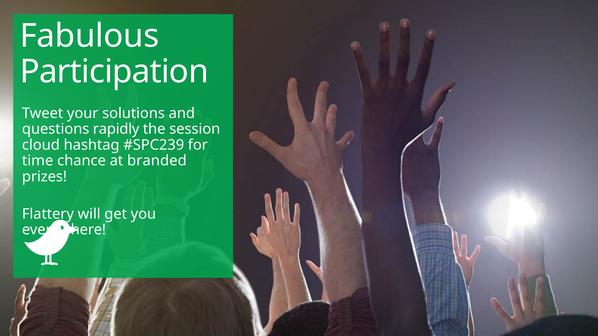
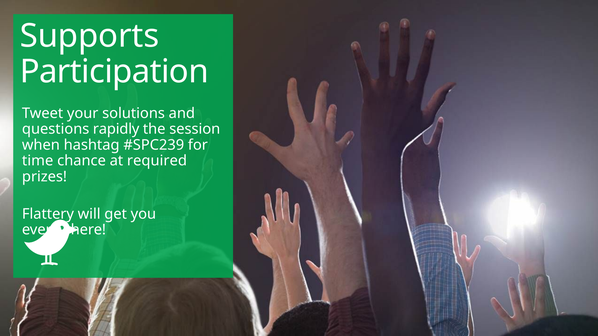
Fabulous: Fabulous -> Supports
cloud: cloud -> when
branded: branded -> required
